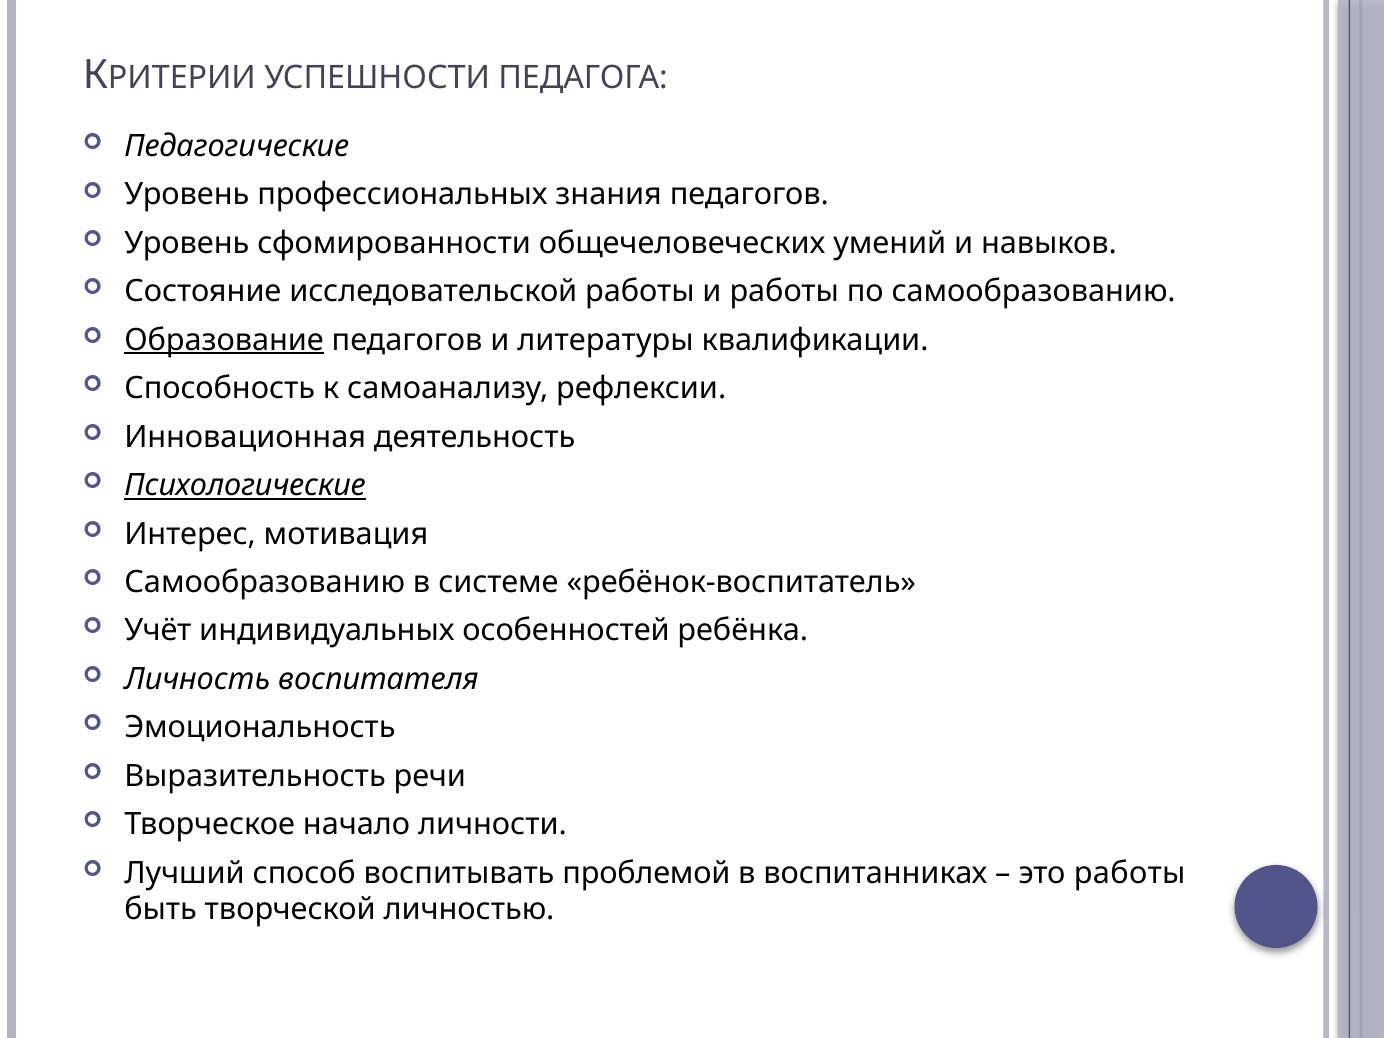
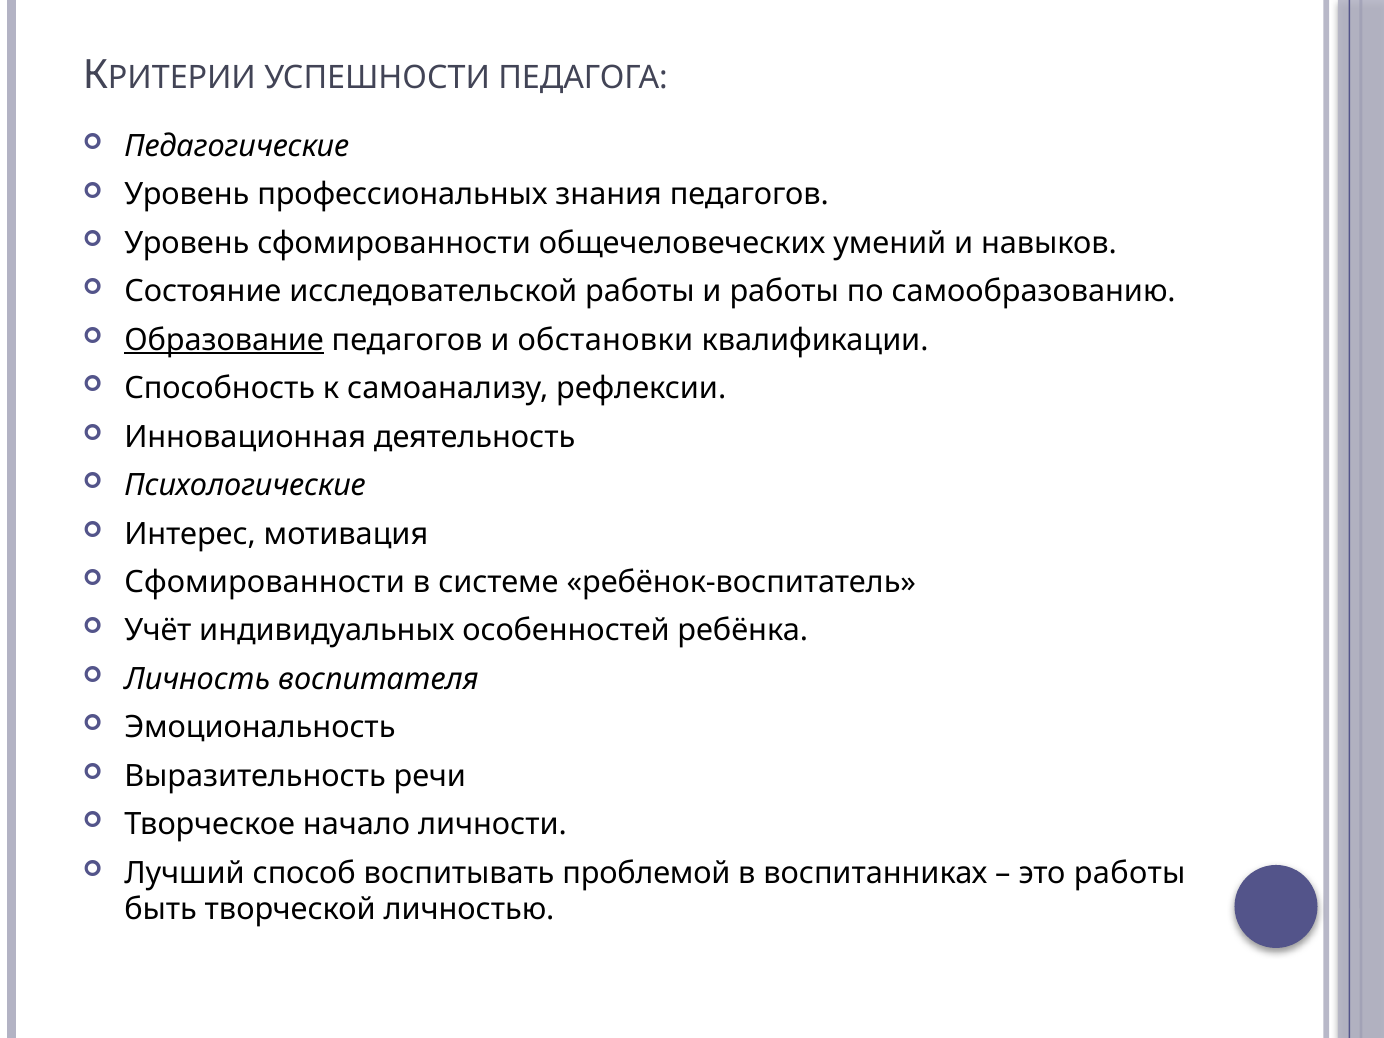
литературы: литературы -> обстановки
Психологические underline: present -> none
Самообразованию at (265, 582): Самообразованию -> Сфомированности
